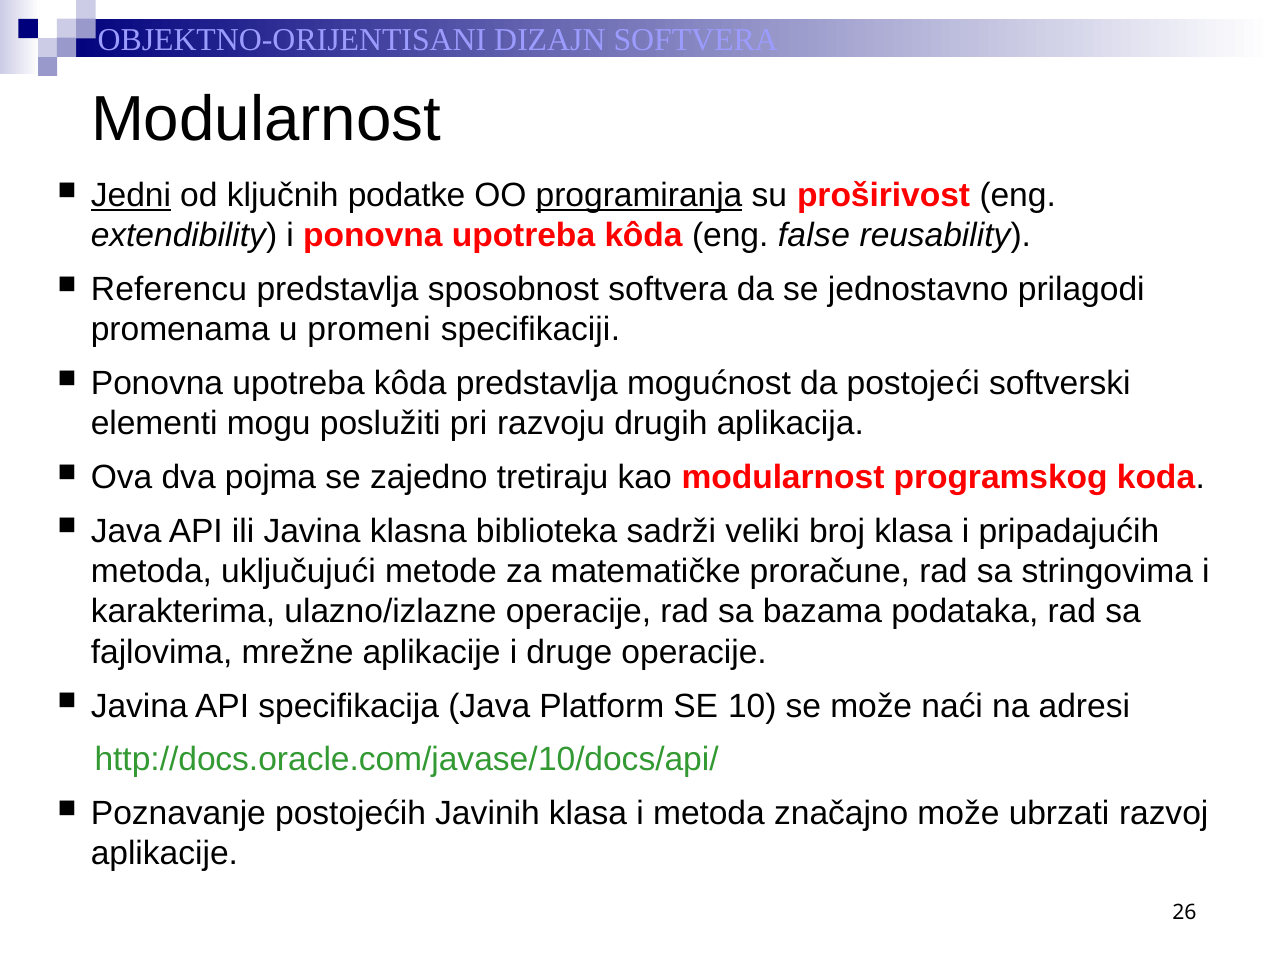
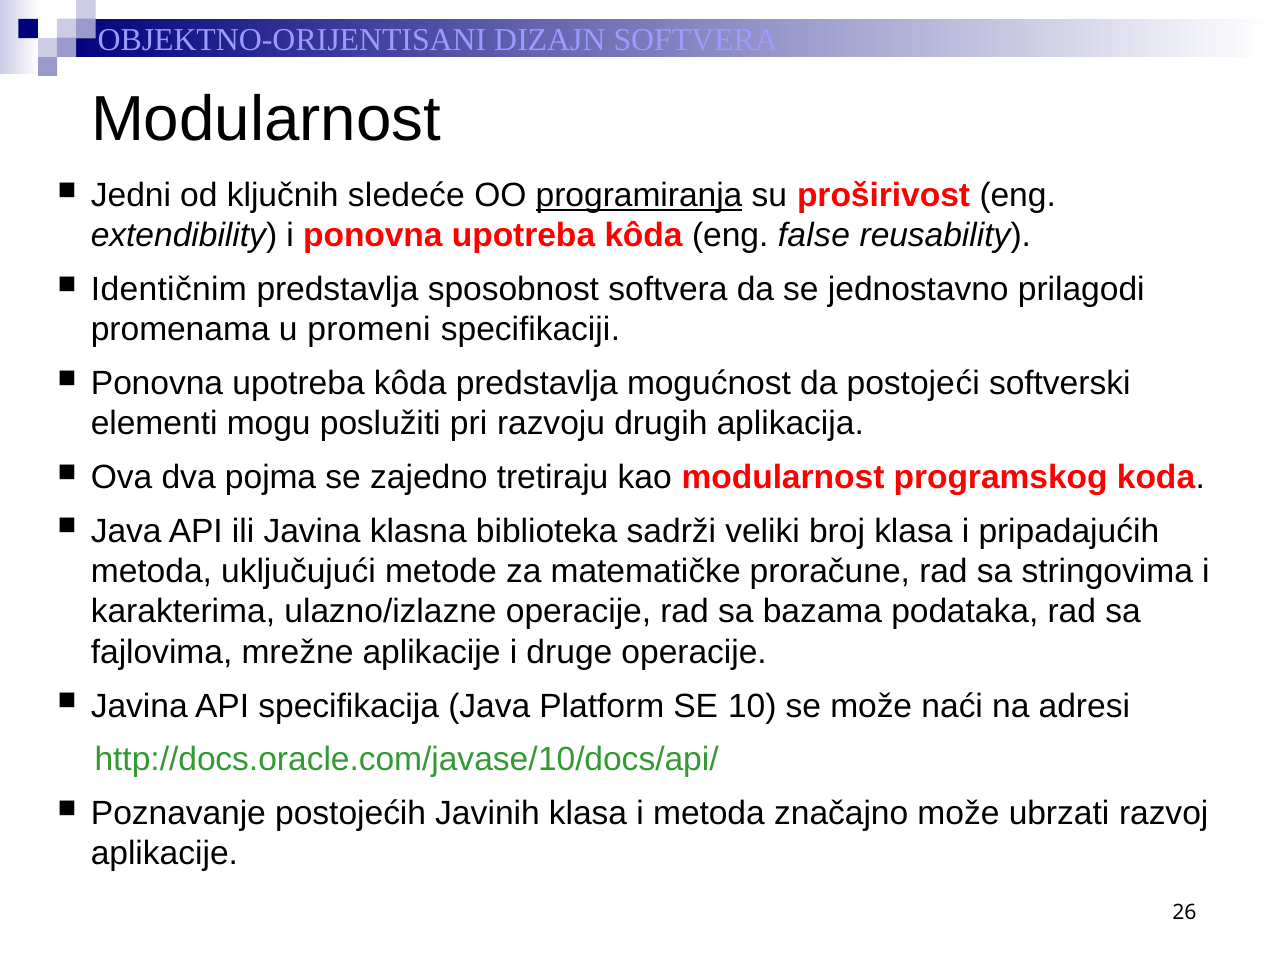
Jedni underline: present -> none
podatke: podatke -> sledeće
Referencu: Referencu -> Identičnim
